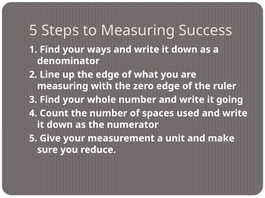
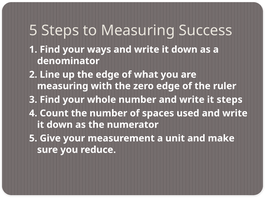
it going: going -> steps
